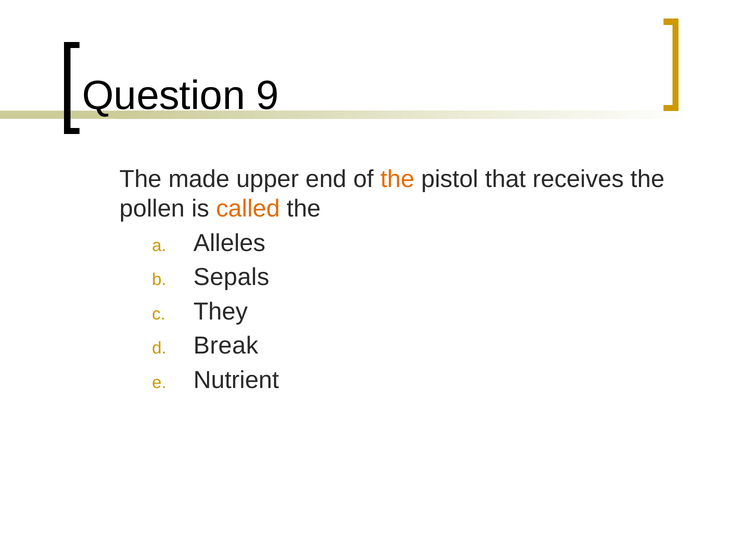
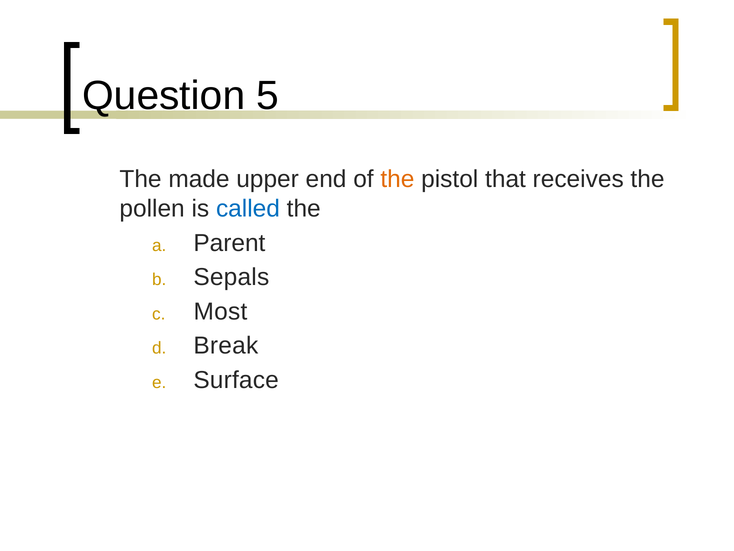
9: 9 -> 5
called colour: orange -> blue
Alleles: Alleles -> Parent
They: They -> Most
Nutrient: Nutrient -> Surface
